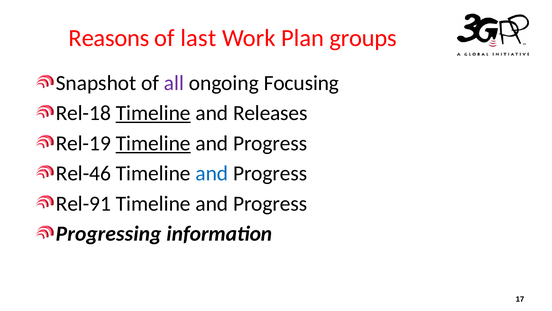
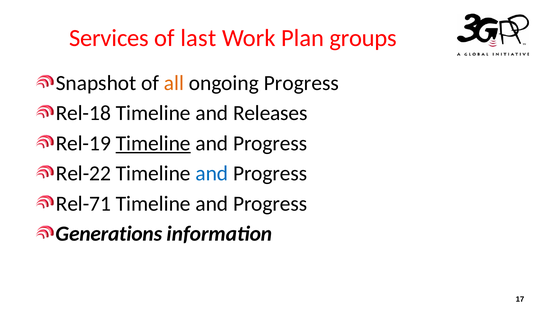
Reasons: Reasons -> Services
all colour: purple -> orange
ongoing Focusing: Focusing -> Progress
Timeline at (153, 113) underline: present -> none
Rel-46: Rel-46 -> Rel-22
Rel-91: Rel-91 -> Rel-71
Progressing: Progressing -> Generations
